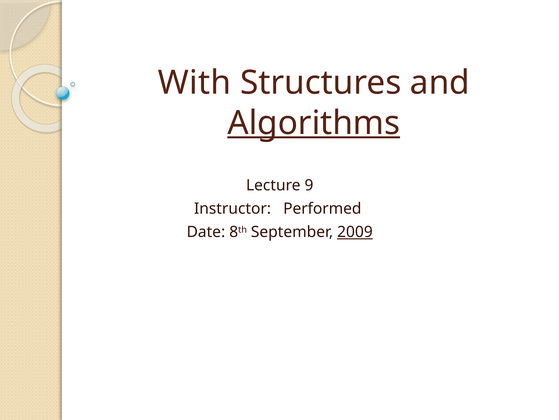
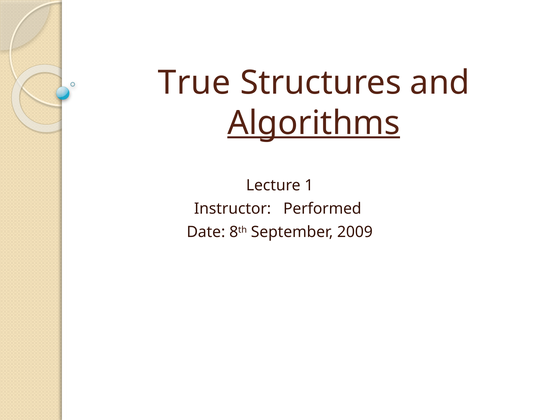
With: With -> True
9: 9 -> 1
2009 underline: present -> none
